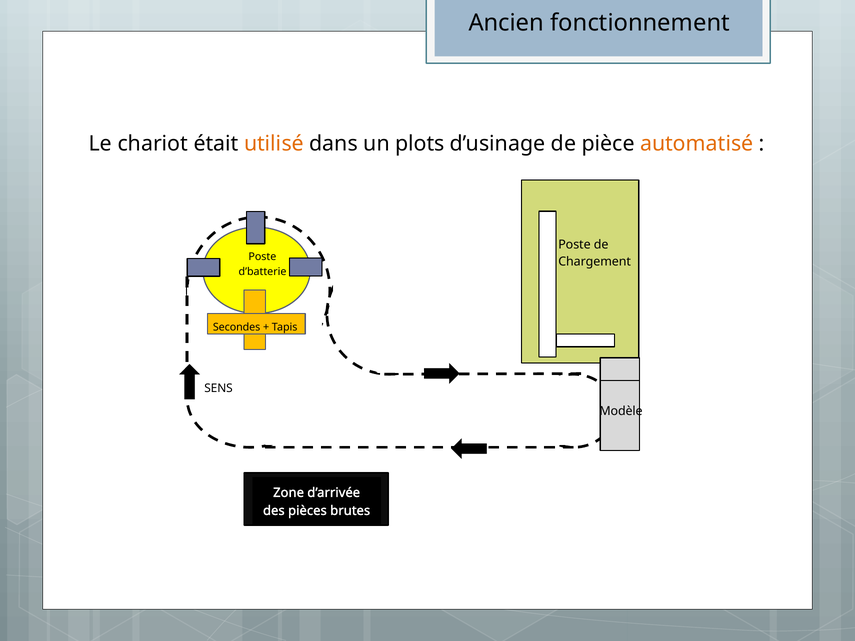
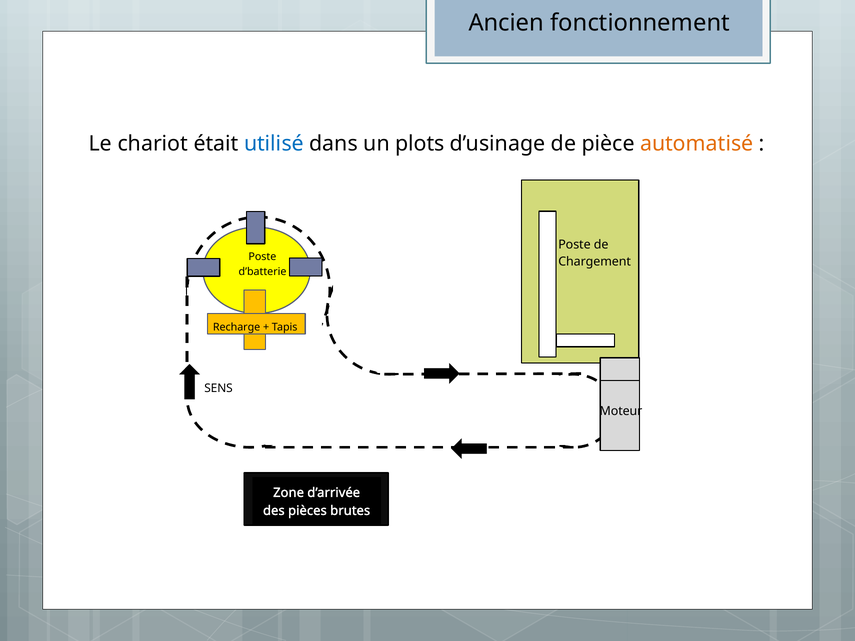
utilisé colour: orange -> blue
Secondes: Secondes -> Recharge
Modèle: Modèle -> Moteur
